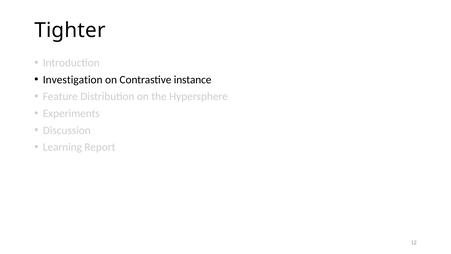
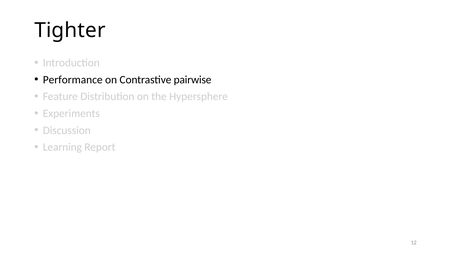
Investigation: Investigation -> Performance
instance: instance -> pairwise
